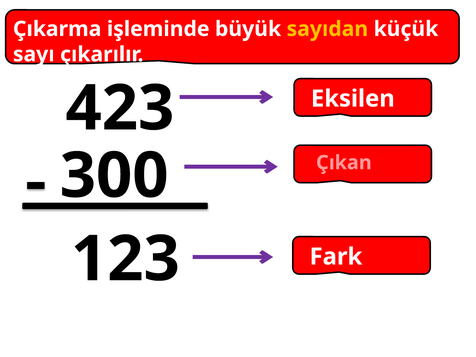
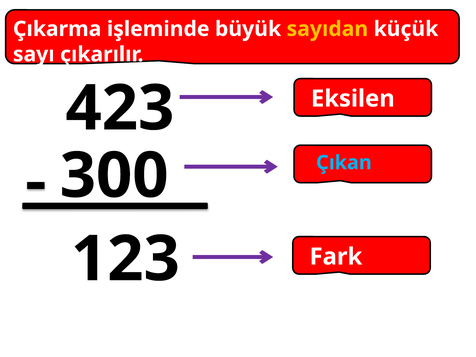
Çıkan colour: pink -> light blue
